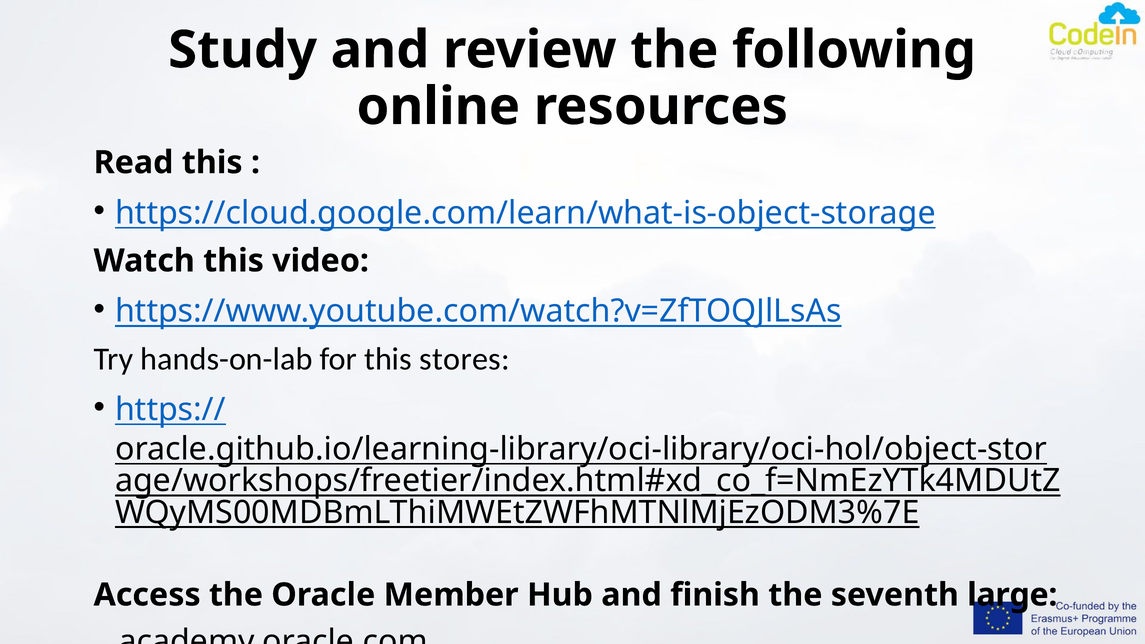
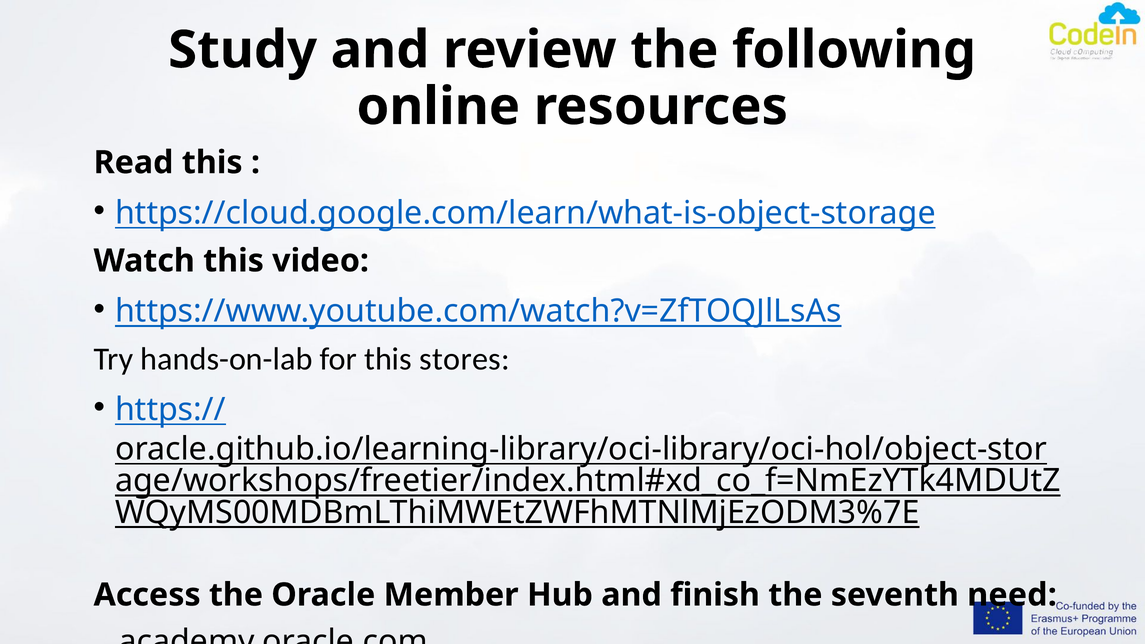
large: large -> need
